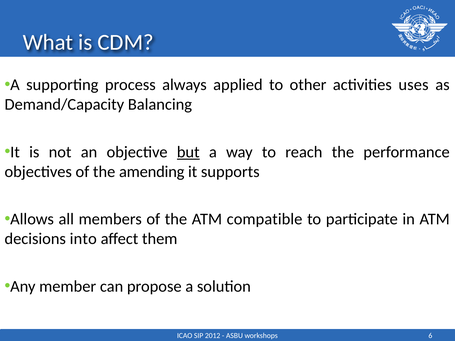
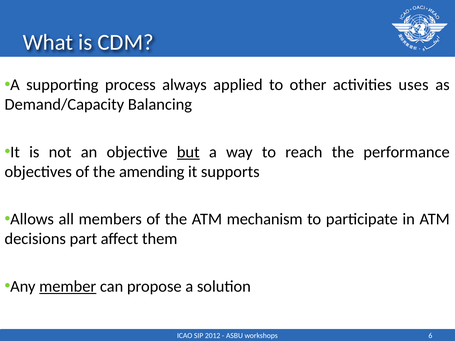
compatible: compatible -> mechanism
into: into -> part
member underline: none -> present
